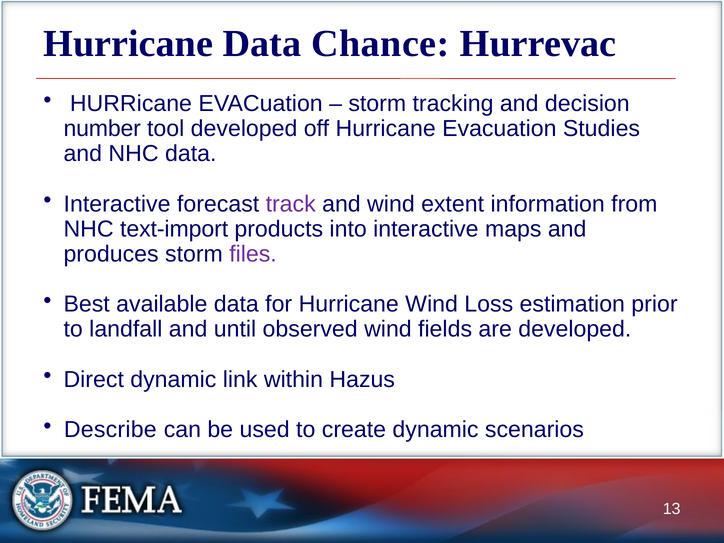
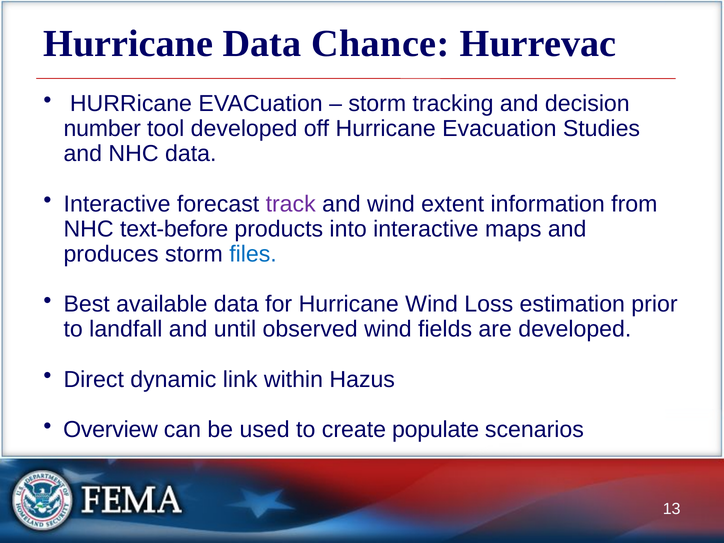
text-import: text-import -> text-before
files colour: purple -> blue
Describe: Describe -> Overview
create dynamic: dynamic -> populate
